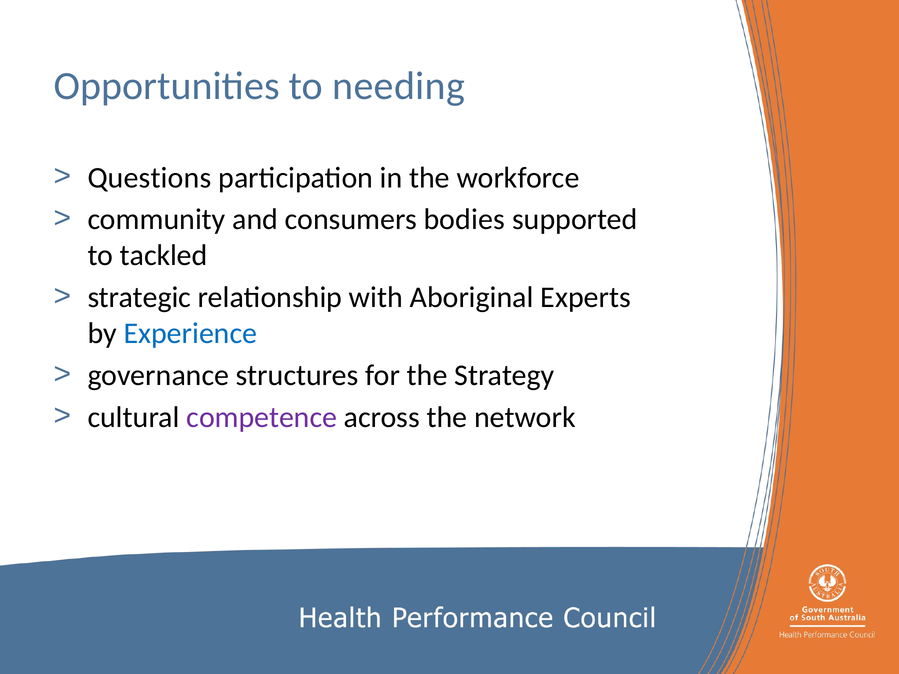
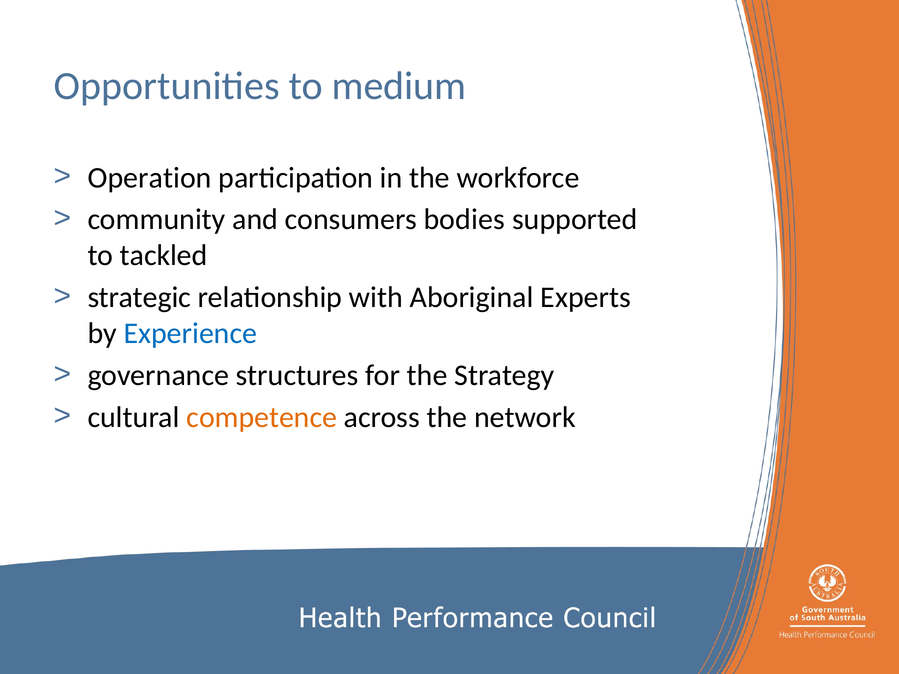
needing: needing -> medium
Questions: Questions -> Operation
competence colour: purple -> orange
